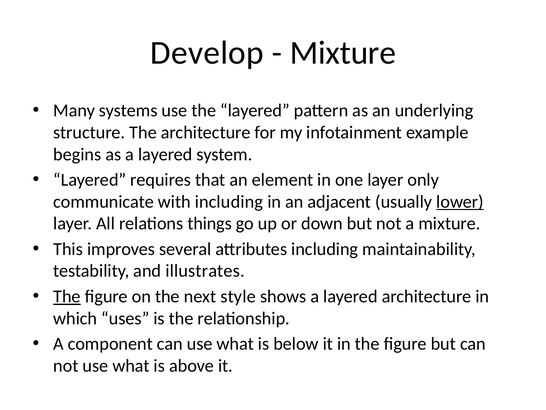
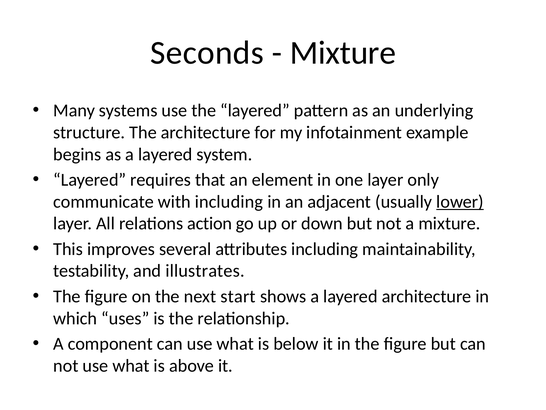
Develop: Develop -> Seconds
things: things -> action
The at (67, 296) underline: present -> none
style: style -> start
